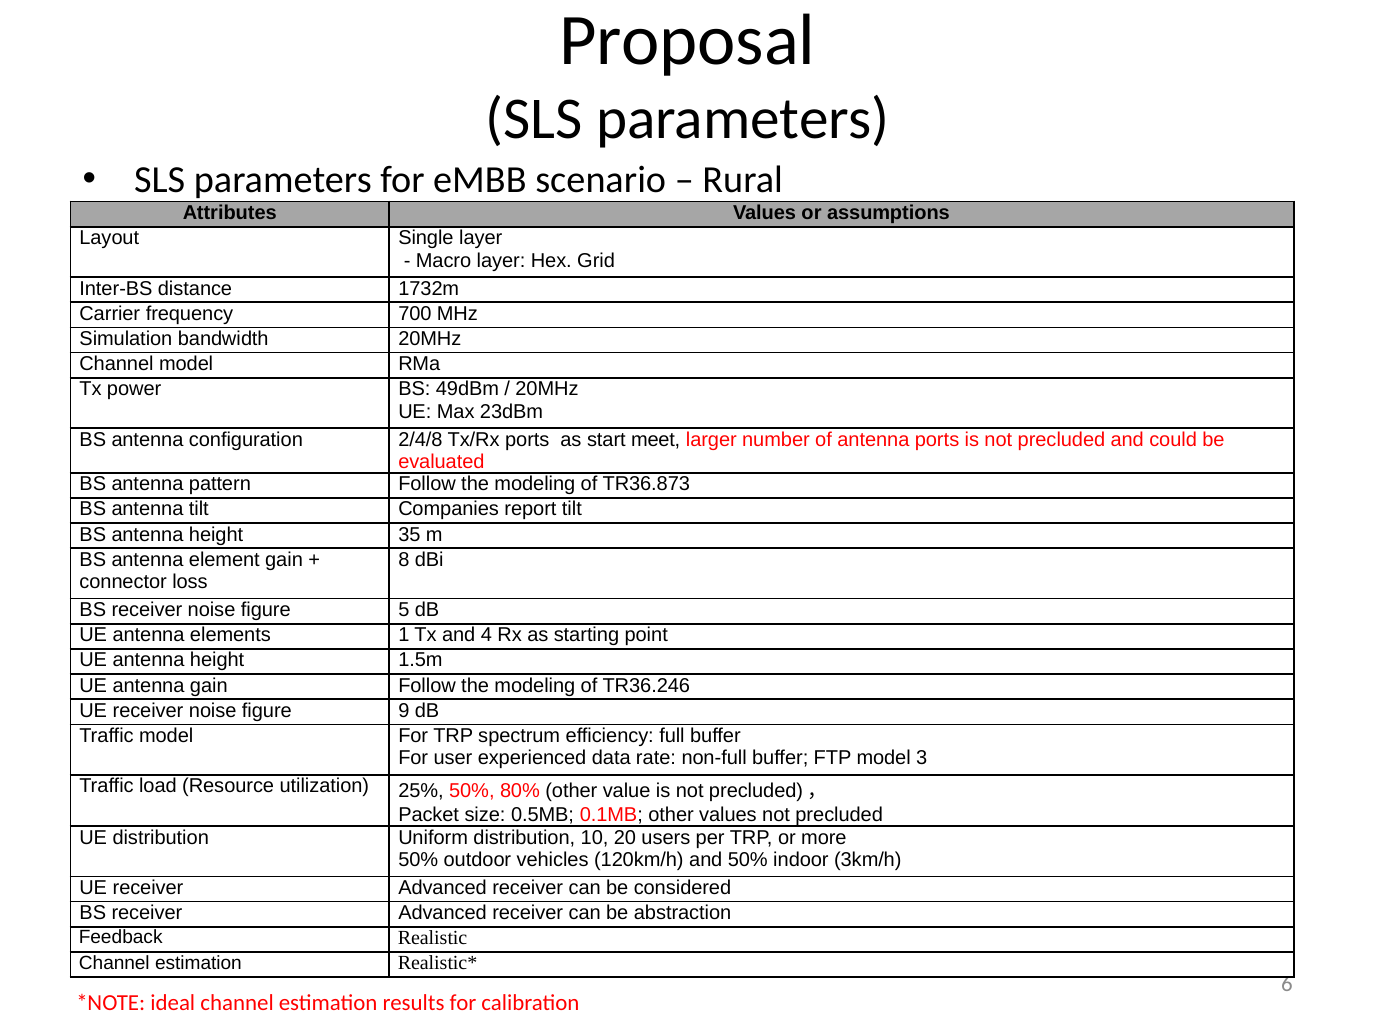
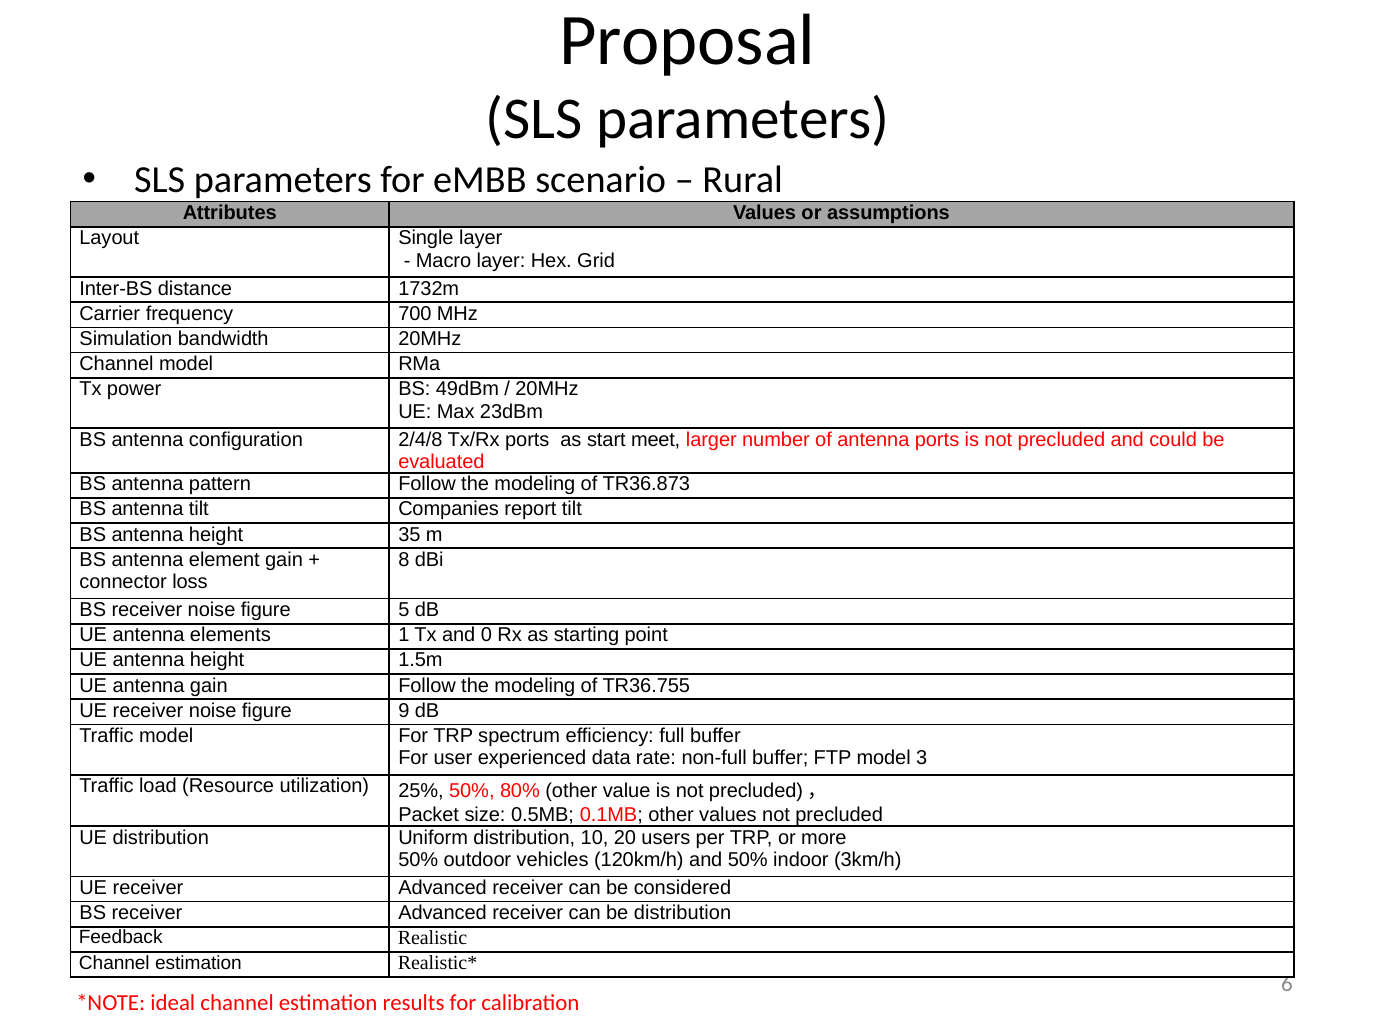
4: 4 -> 0
TR36.246: TR36.246 -> TR36.755
be abstraction: abstraction -> distribution
